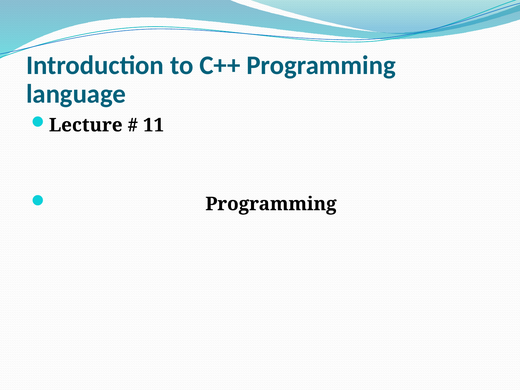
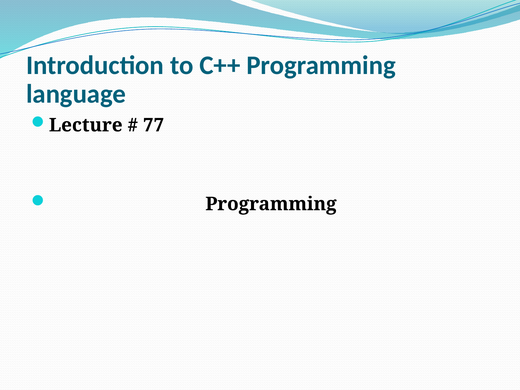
11: 11 -> 77
